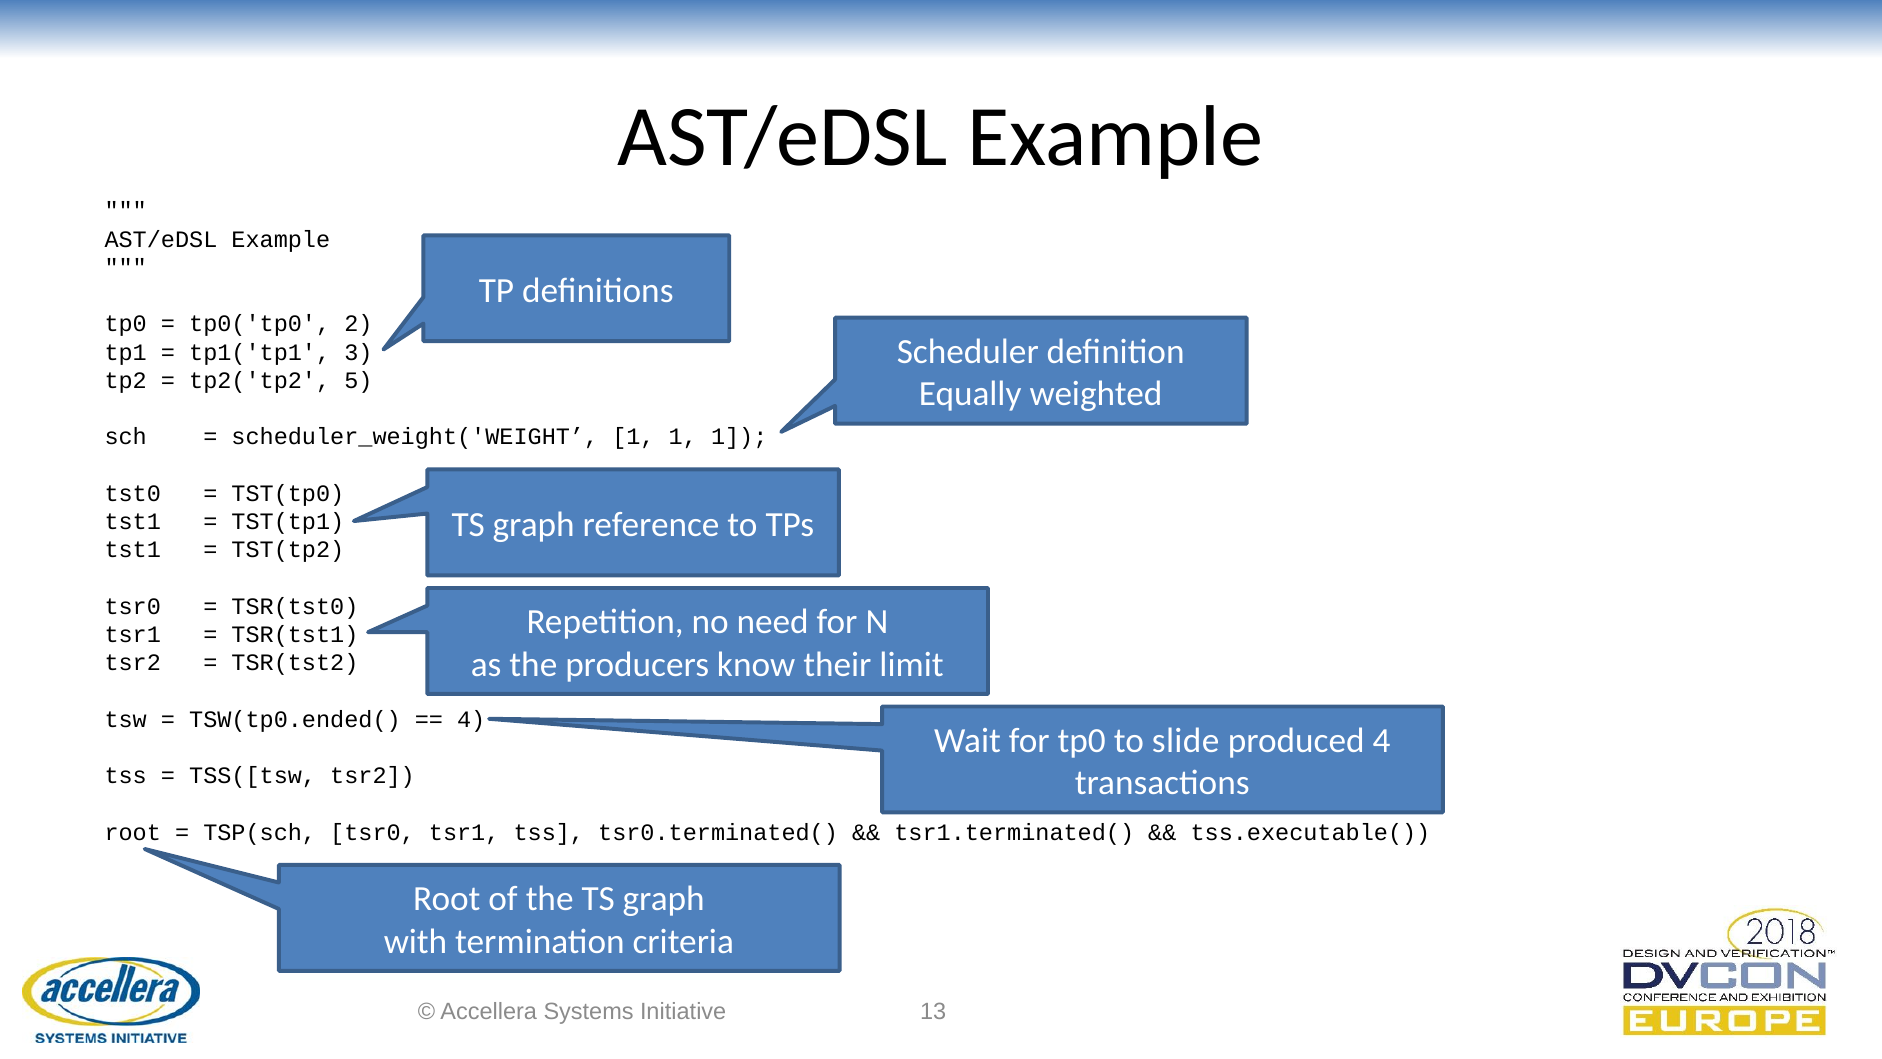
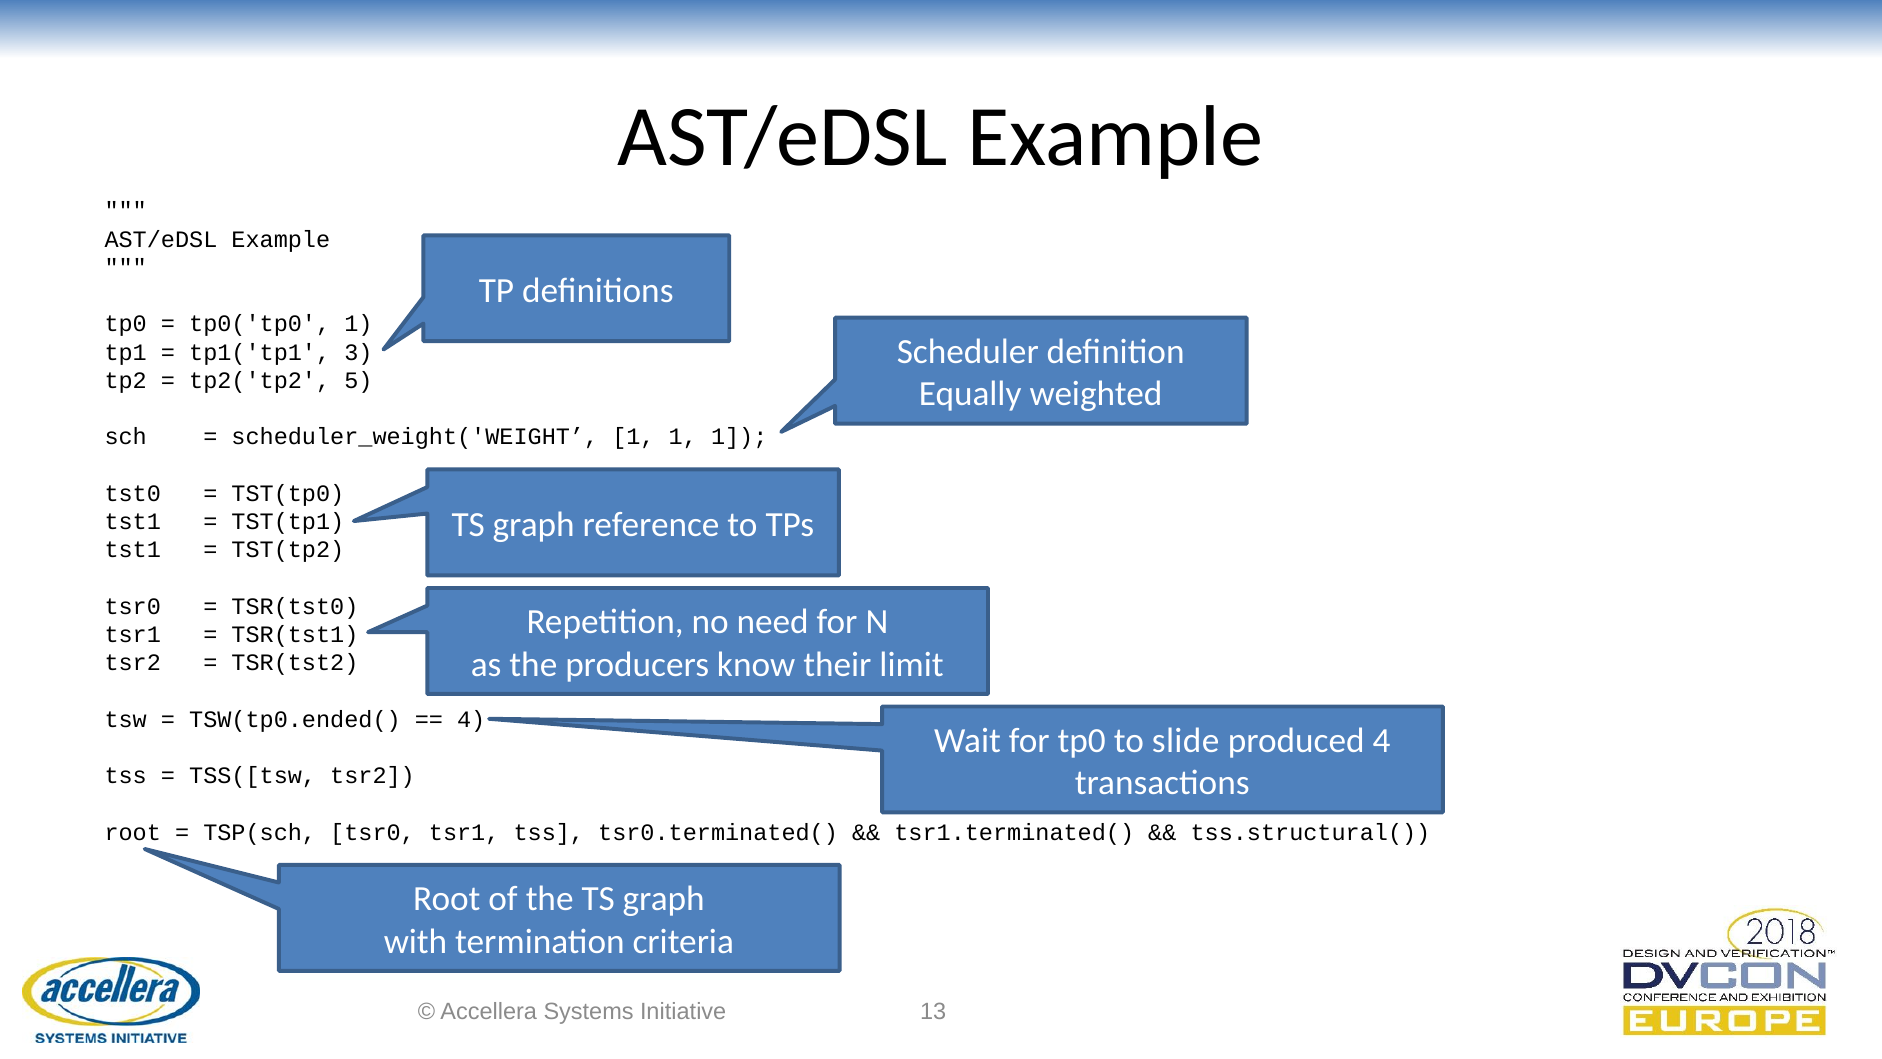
tp0('tp0 2: 2 -> 1
tss.executable(: tss.executable( -> tss.structural(
